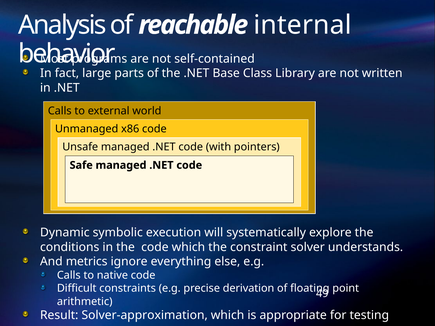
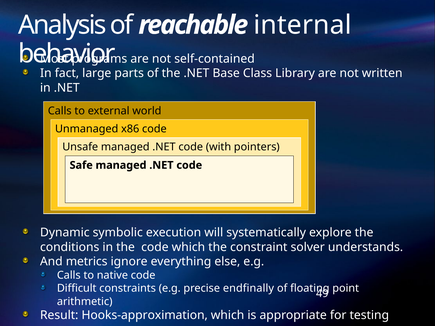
derivation: derivation -> endfinally
Solver-approximation: Solver-approximation -> Hooks-approximation
